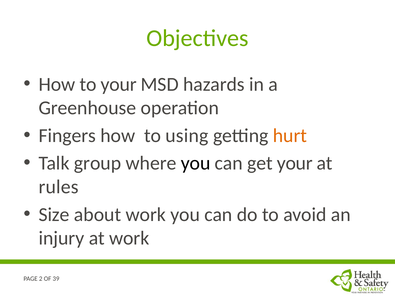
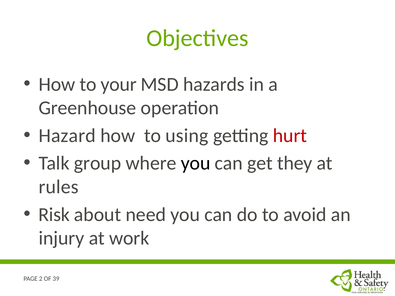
Fingers: Fingers -> Hazard
hurt colour: orange -> red
get your: your -> they
Size: Size -> Risk
about work: work -> need
